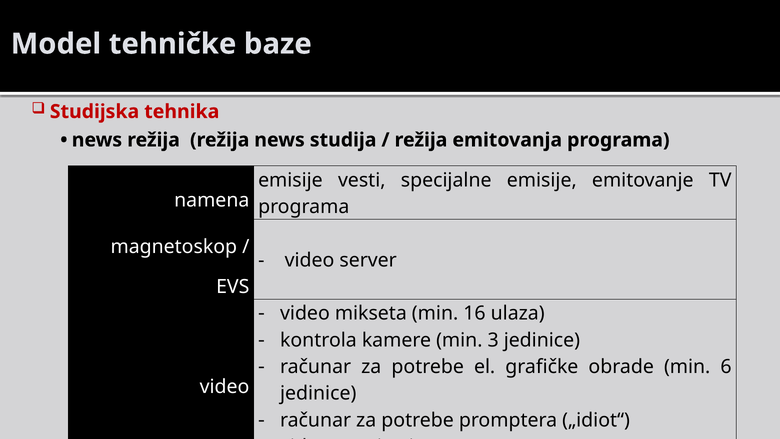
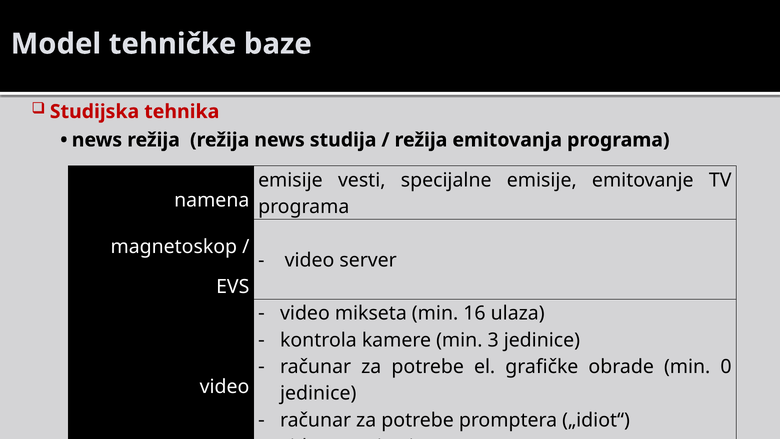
6: 6 -> 0
